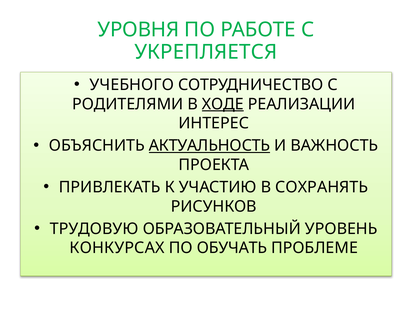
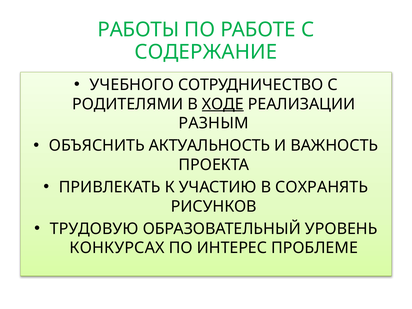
УРОВНЯ: УРОВНЯ -> РАБОТЫ
УКРЕПЛЯЕТСЯ: УКРЕПЛЯЕТСЯ -> СОДЕРЖАНИЕ
ИНТЕРЕС: ИНТЕРЕС -> РАЗНЫМ
АКТУАЛЬНОСТЬ underline: present -> none
ОБУЧАТЬ: ОБУЧАТЬ -> ИНТЕРЕС
